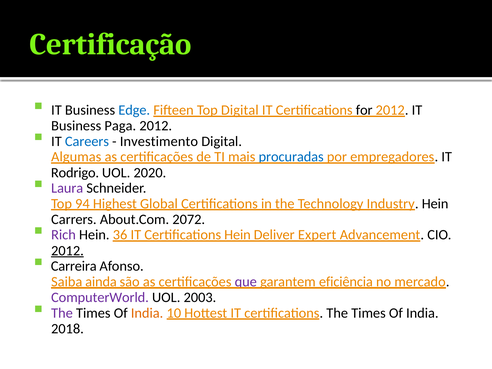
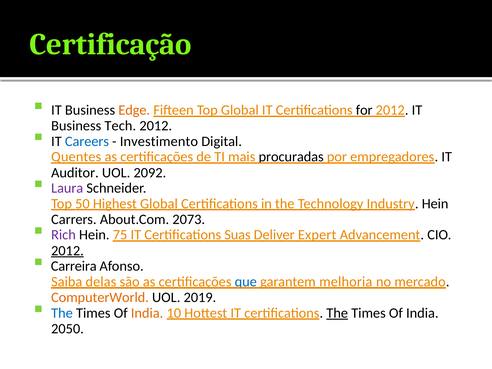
Edge colour: blue -> orange
Top Digital: Digital -> Global
Paga: Paga -> Tech
Algumas: Algumas -> Quentes
procuradas colour: blue -> black
Rodrigo: Rodrigo -> Auditor
2020: 2020 -> 2092
94: 94 -> 50
2072: 2072 -> 2073
36: 36 -> 75
Certifications Hein: Hein -> Suas
ainda: ainda -> delas
que colour: purple -> blue
eficiência: eficiência -> melhoria
ComputerWorld colour: purple -> orange
2003: 2003 -> 2019
The at (62, 313) colour: purple -> blue
The at (337, 313) underline: none -> present
2018: 2018 -> 2050
